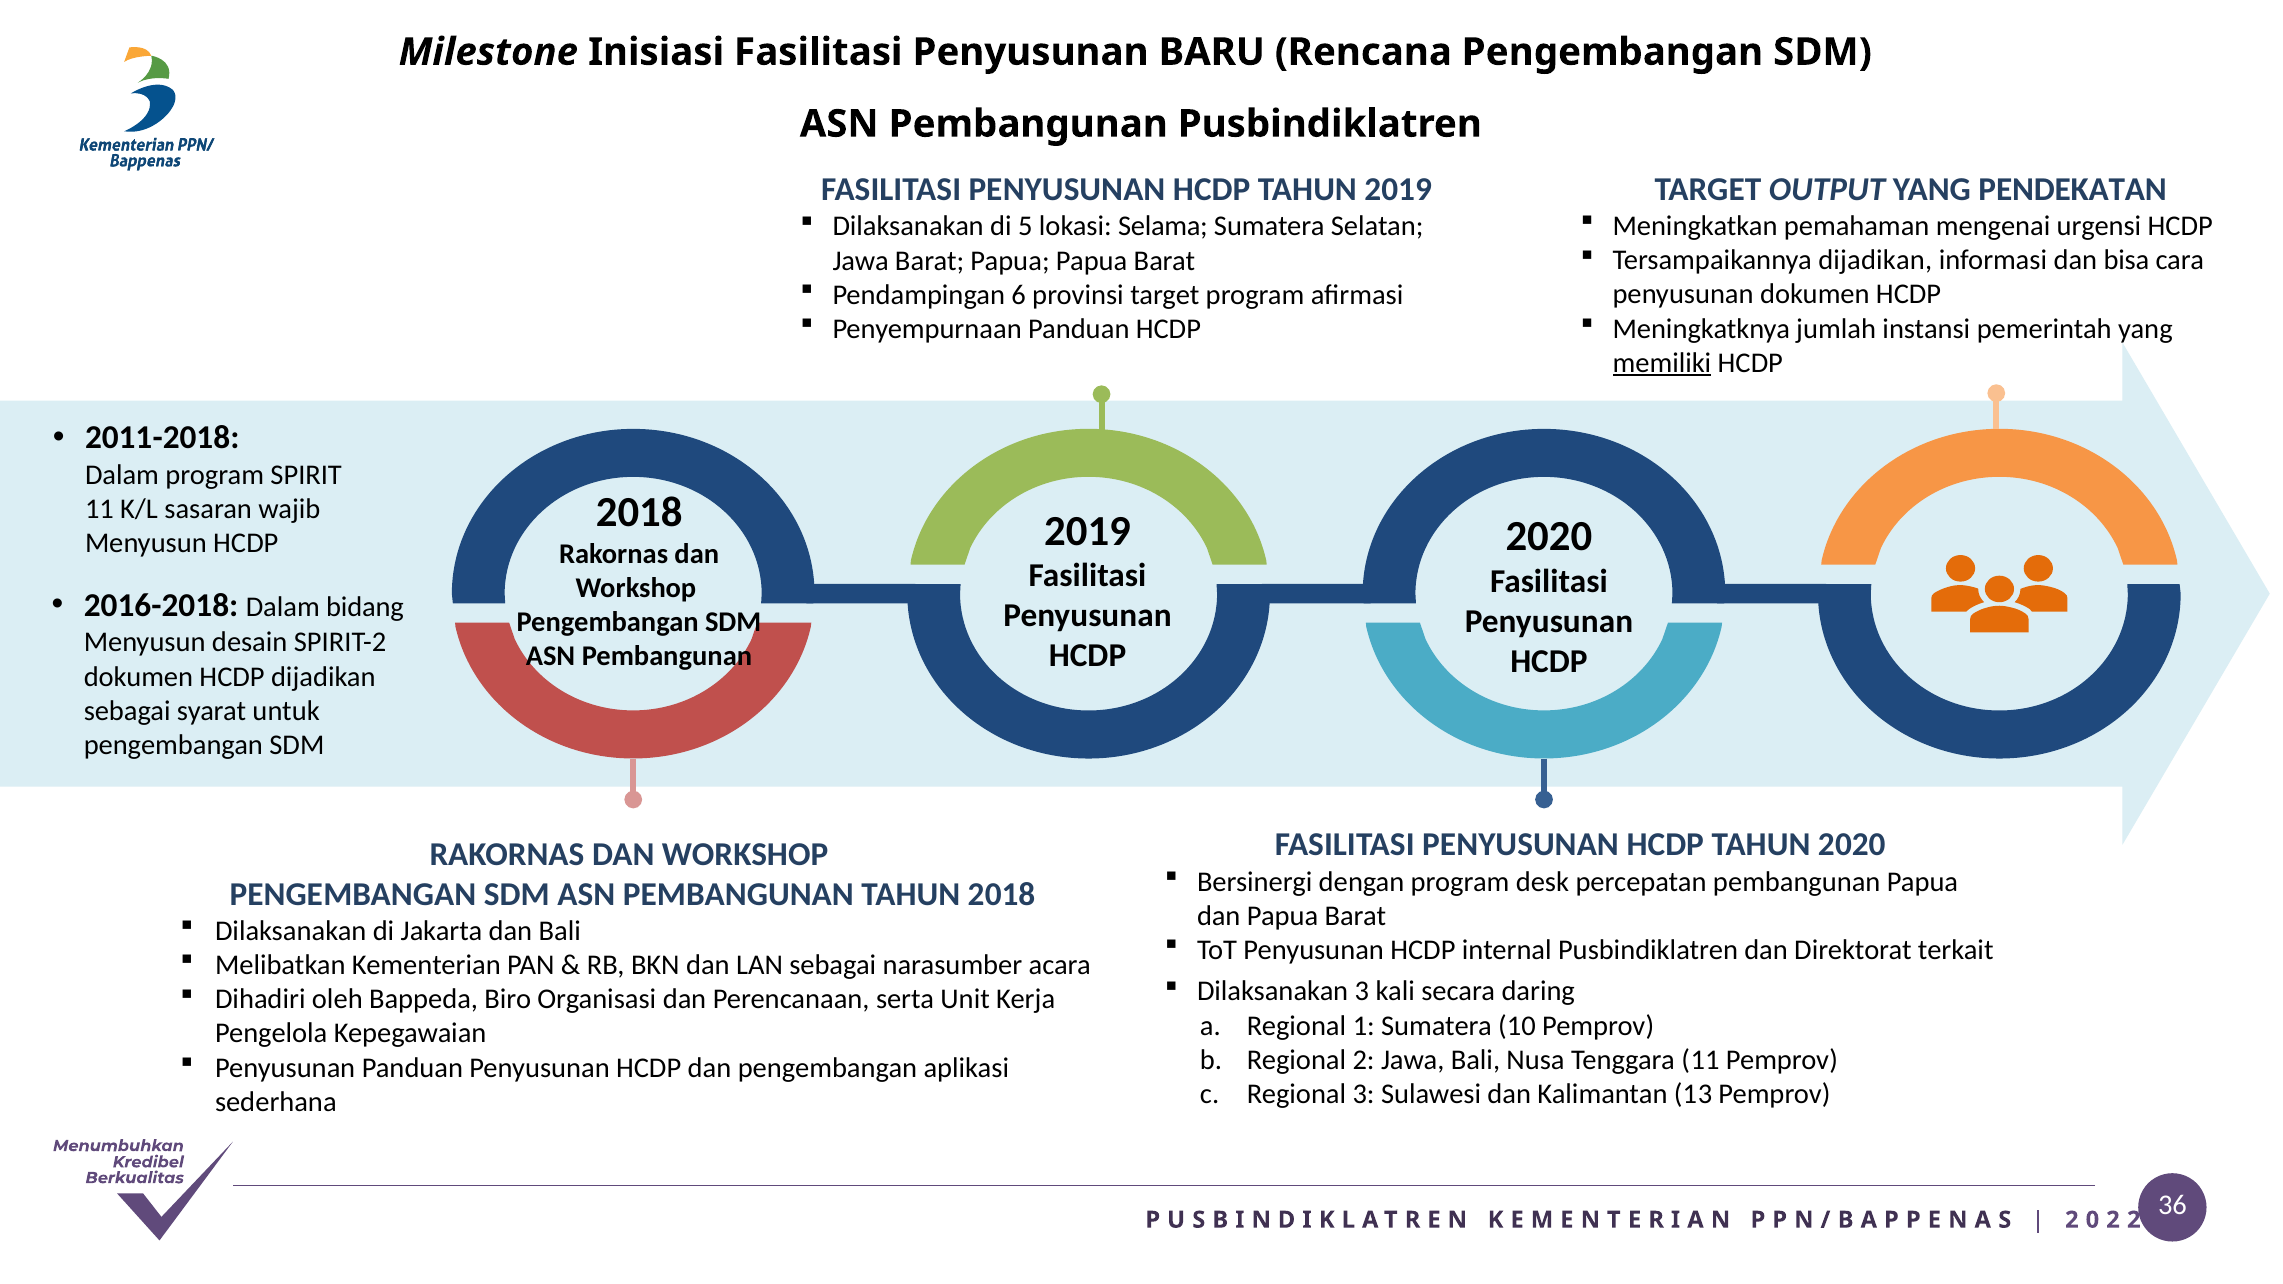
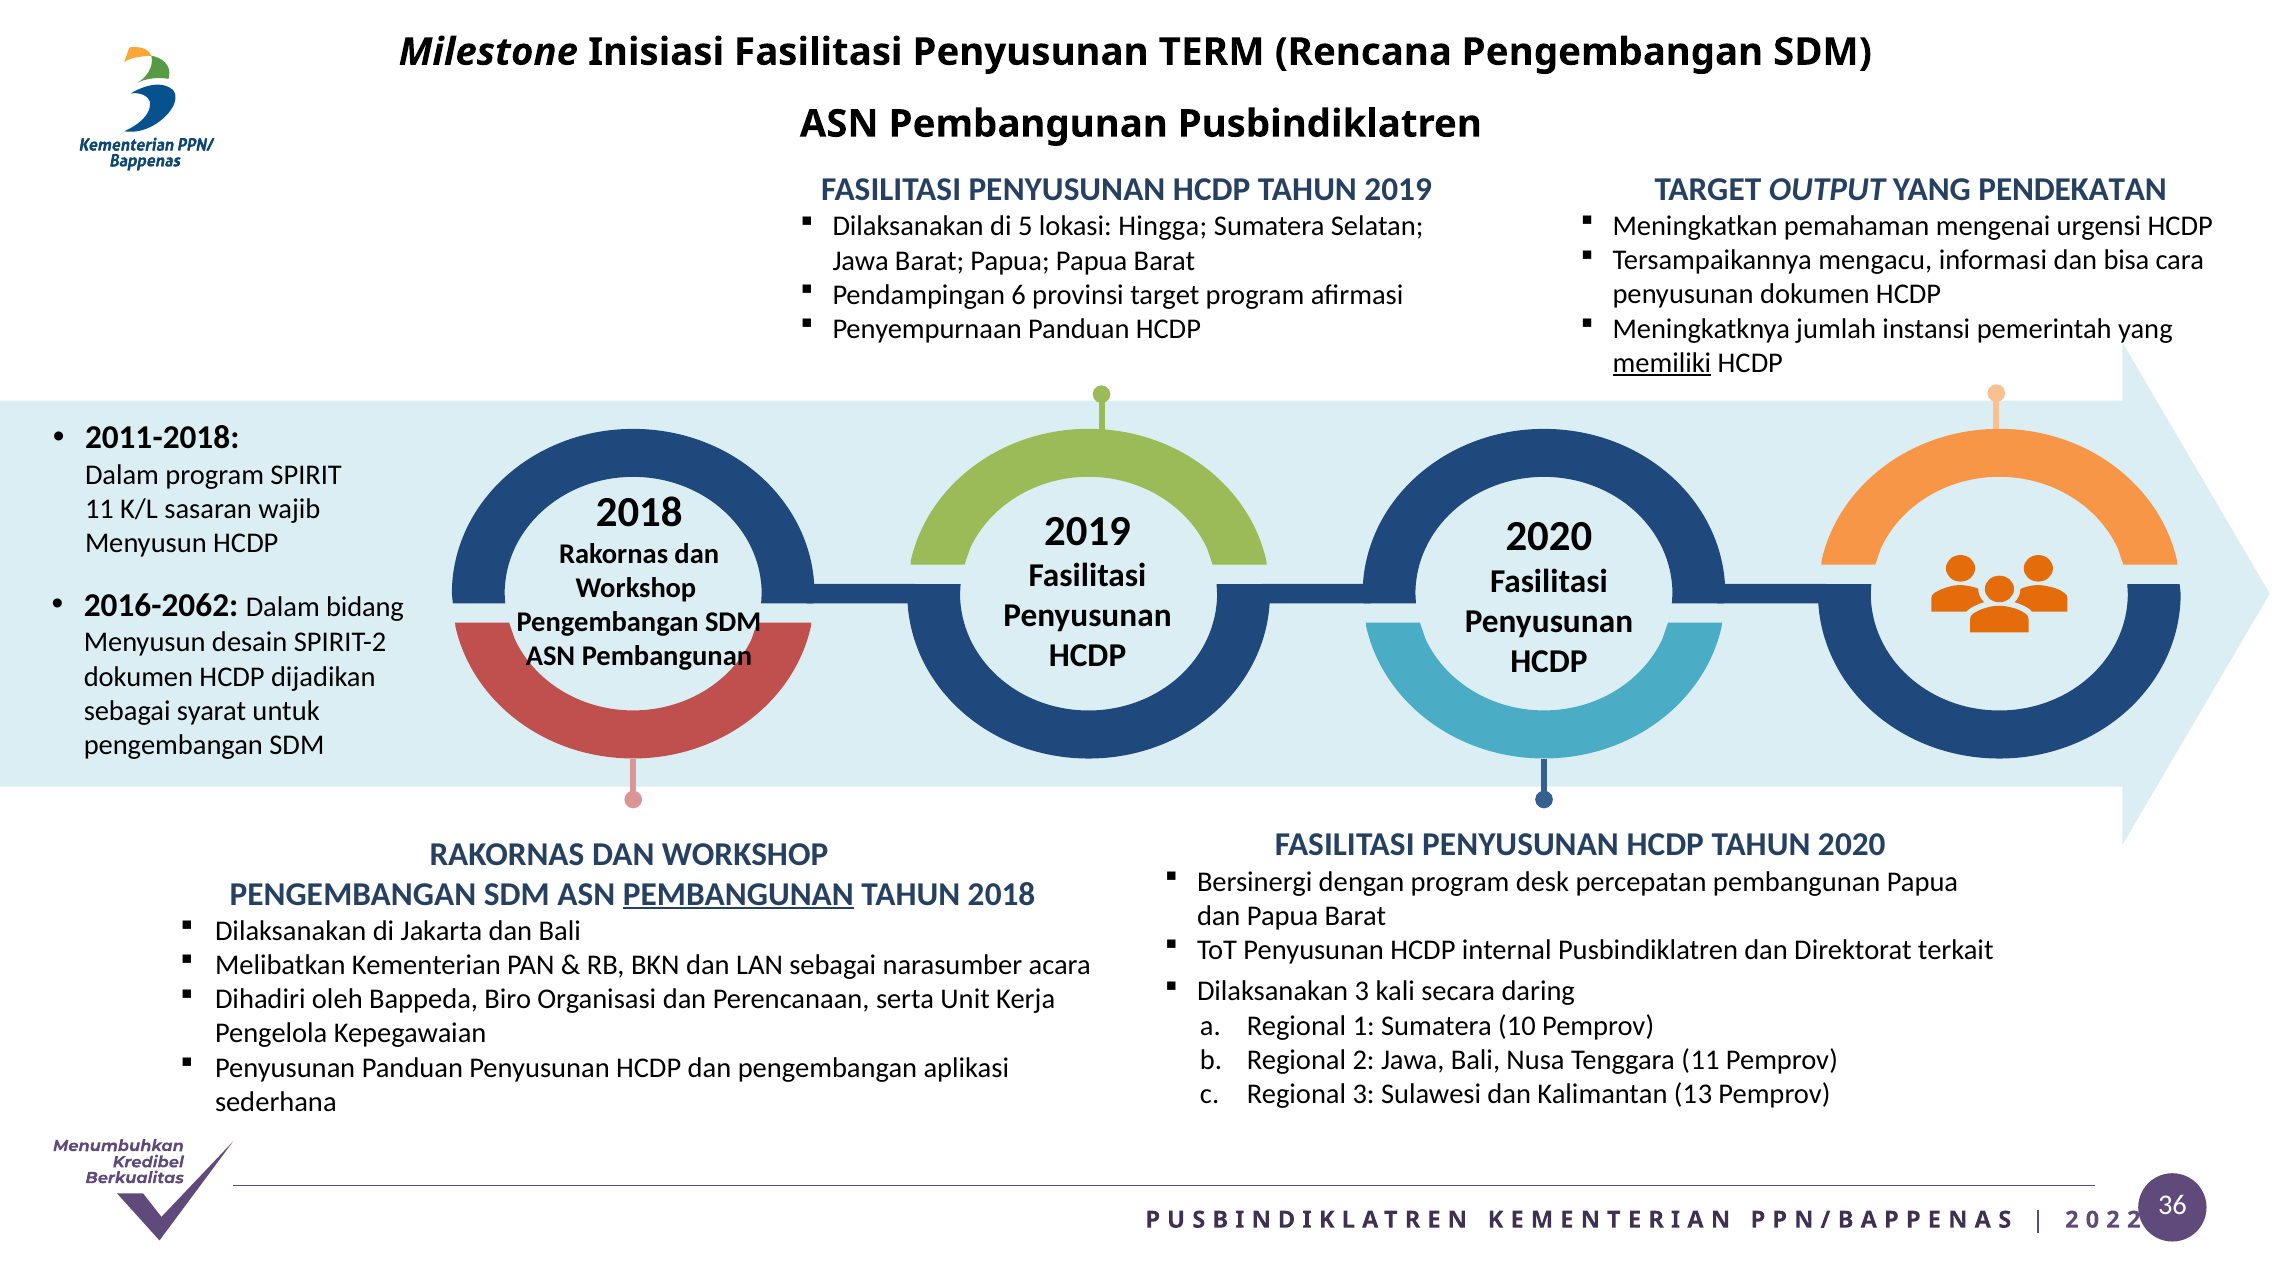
BARU: BARU -> TERM
Selama: Selama -> Hingga
Tersampaikannya dijadikan: dijadikan -> mengacu
2016-2018: 2016-2018 -> 2016-2062
PEMBANGUNAN at (738, 894) underline: none -> present
